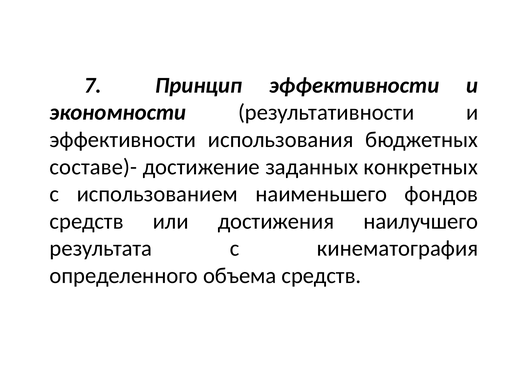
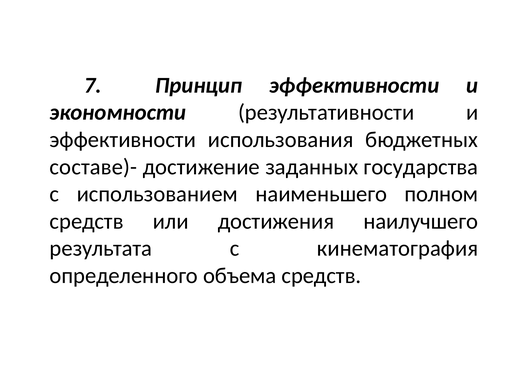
конкретных: конкретных -> государства
фондов: фондов -> полном
